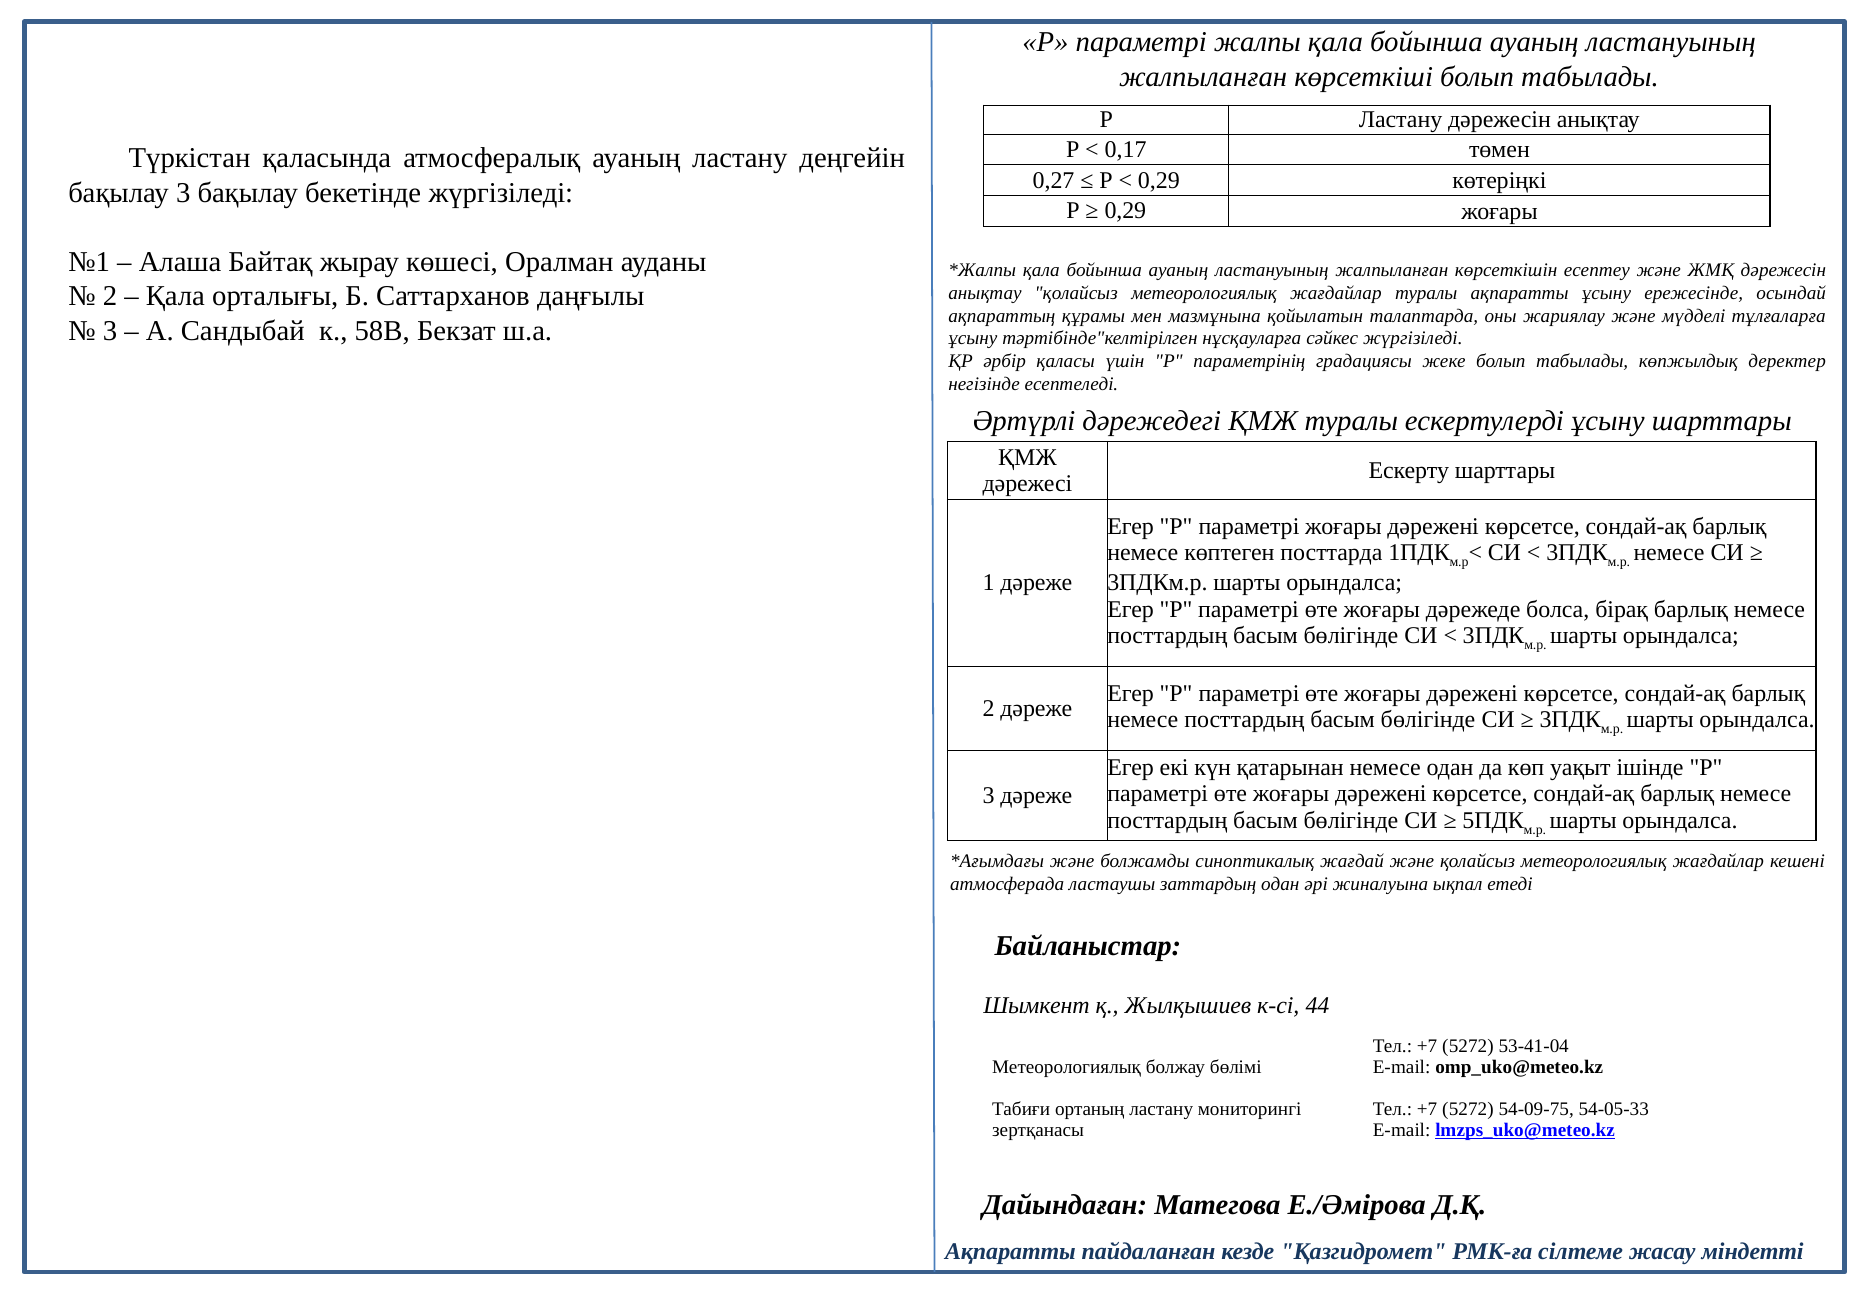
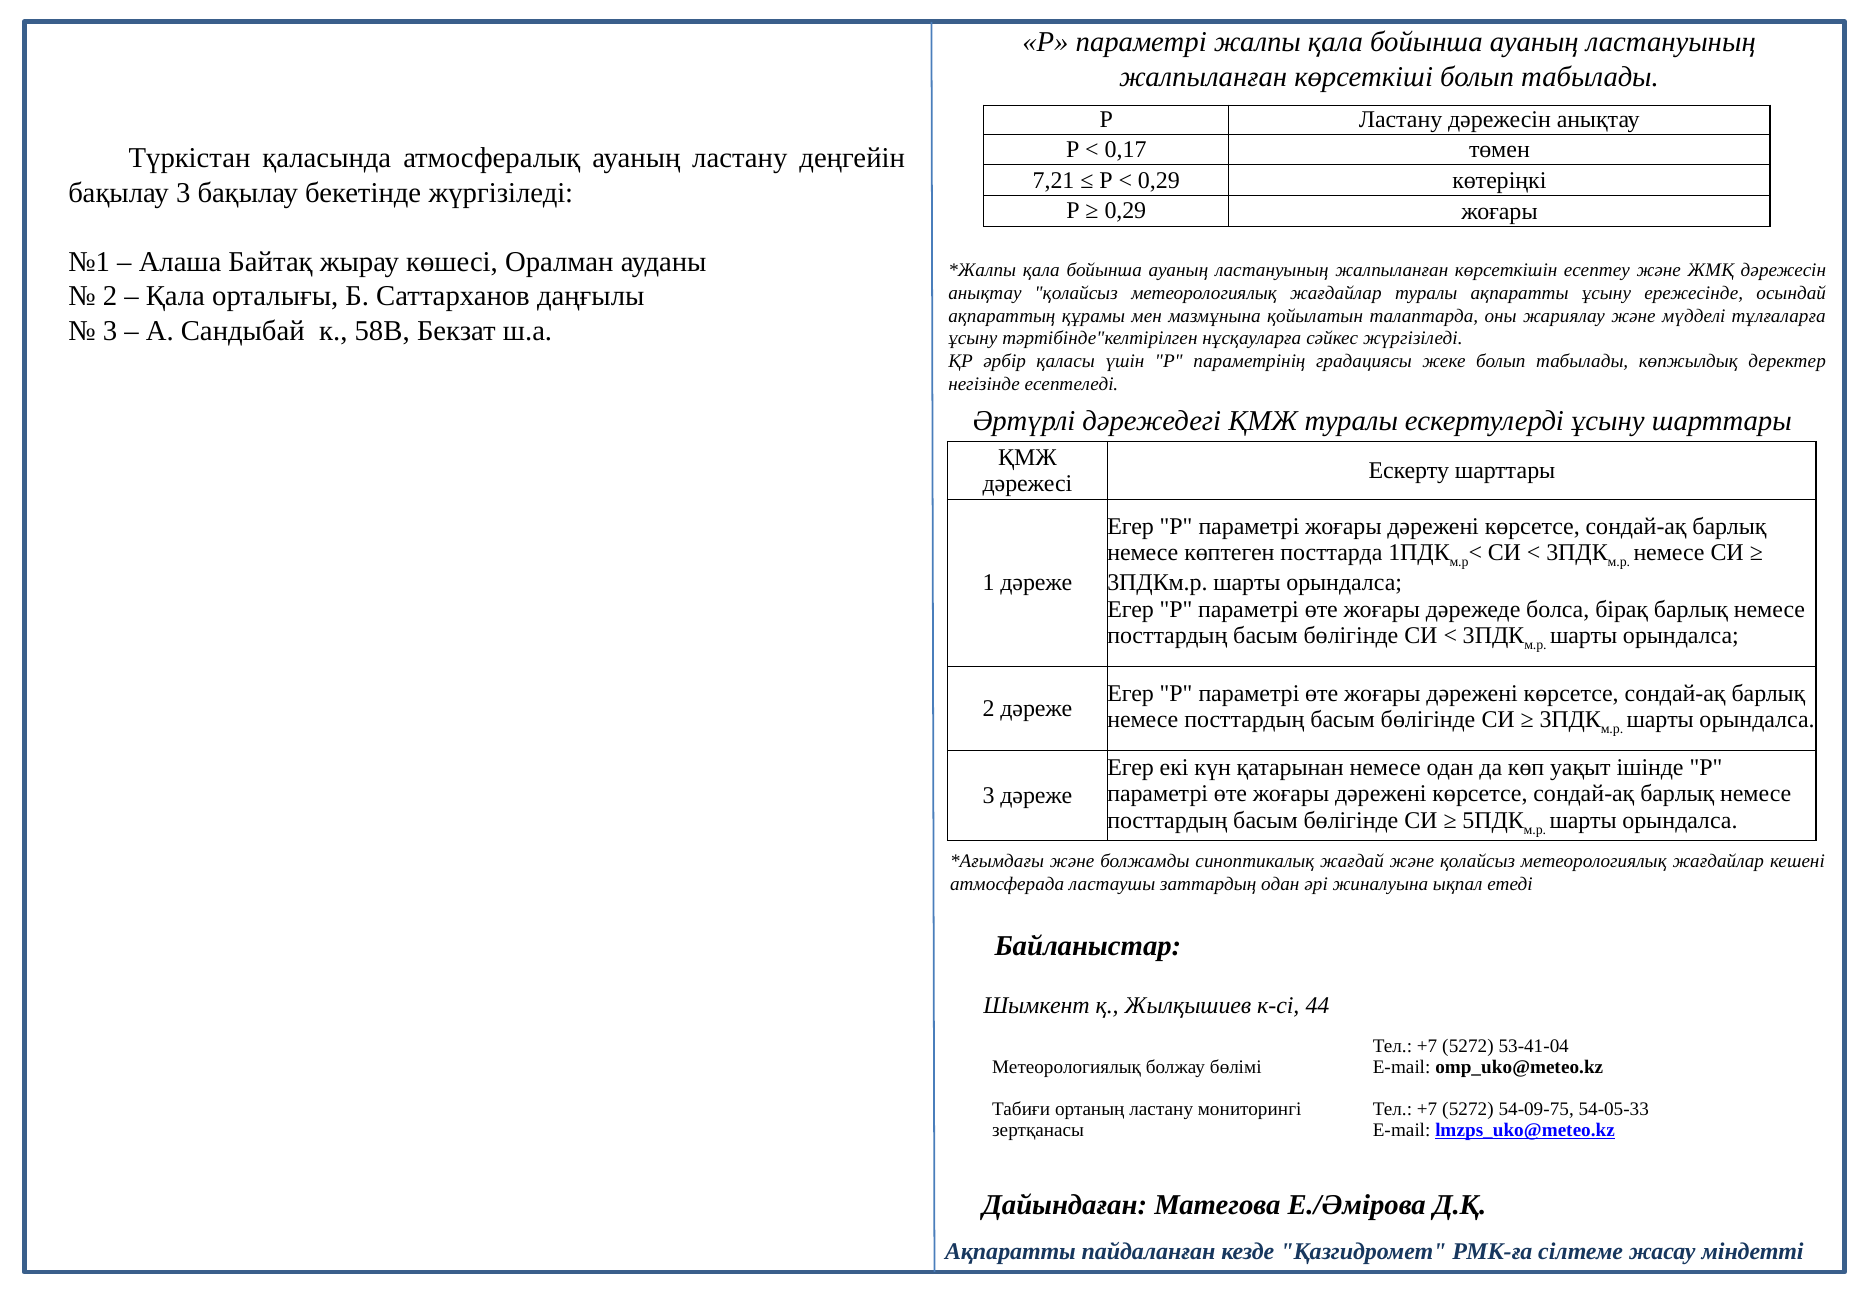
0,27: 0,27 -> 7,21
